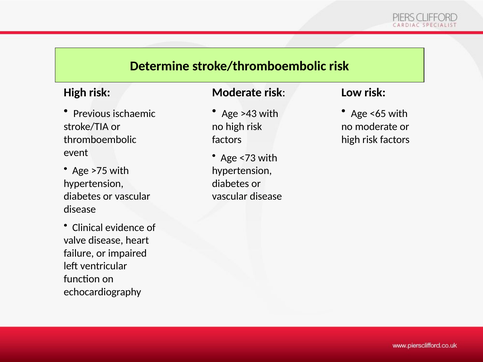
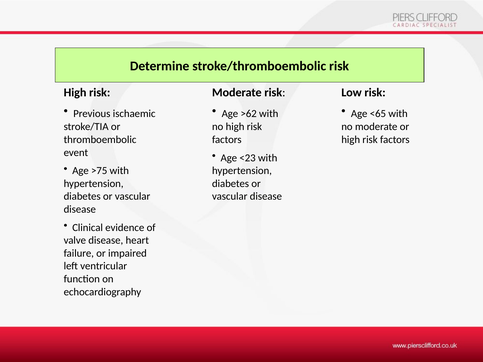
>43: >43 -> >62
<73: <73 -> <23
